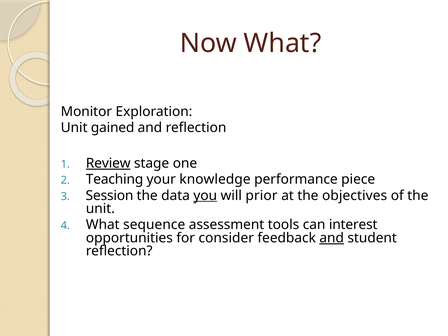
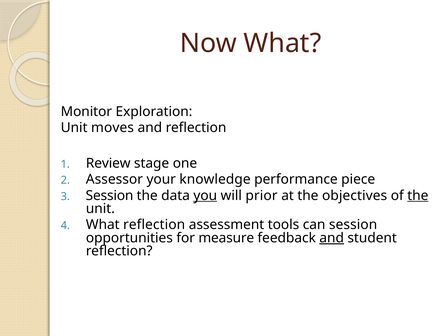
gained: gained -> moves
Review underline: present -> none
Teaching: Teaching -> Assessor
the at (418, 196) underline: none -> present
What sequence: sequence -> reflection
can interest: interest -> session
consider: consider -> measure
